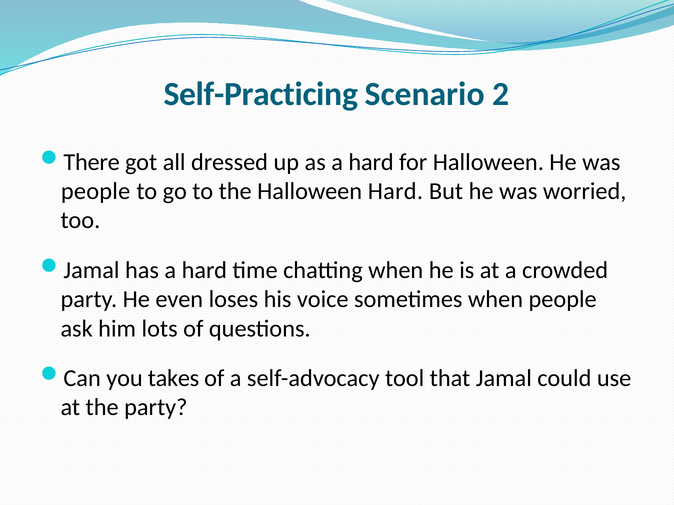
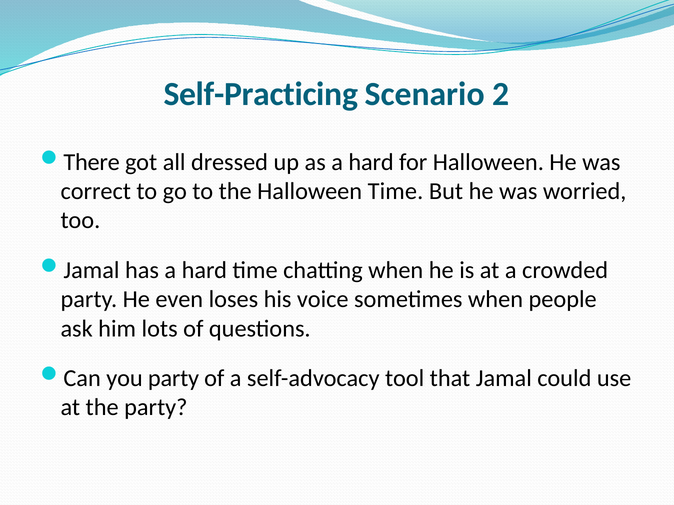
people at (96, 191): people -> correct
Halloween Hard: Hard -> Time
you takes: takes -> party
